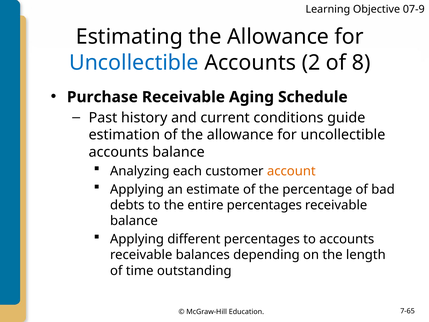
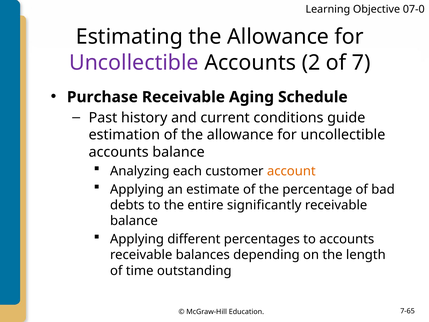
07-9: 07-9 -> 07-0
Uncollectible at (134, 63) colour: blue -> purple
8: 8 -> 7
entire percentages: percentages -> significantly
